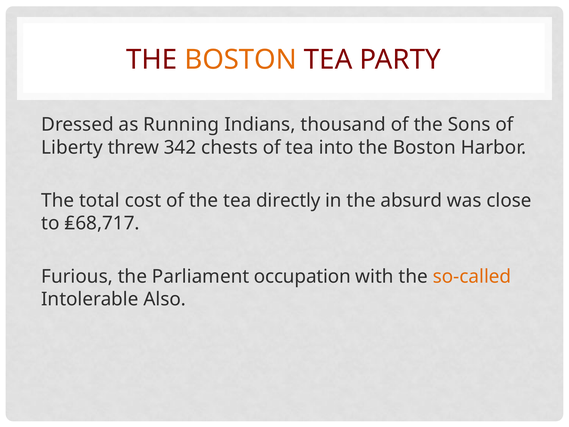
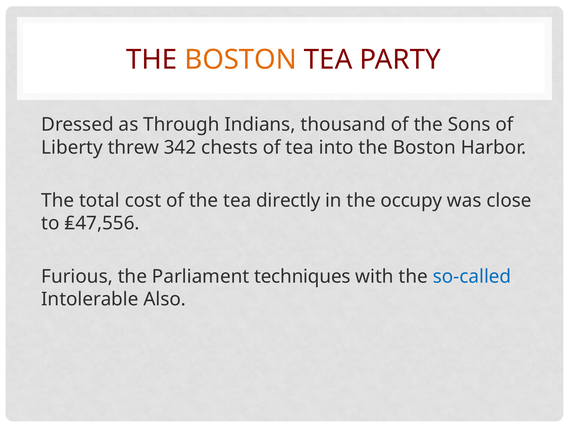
Running: Running -> Through
absurd: absurd -> occupy
₤68,717: ₤68,717 -> ₤47,556
occupation: occupation -> techniques
so-called colour: orange -> blue
